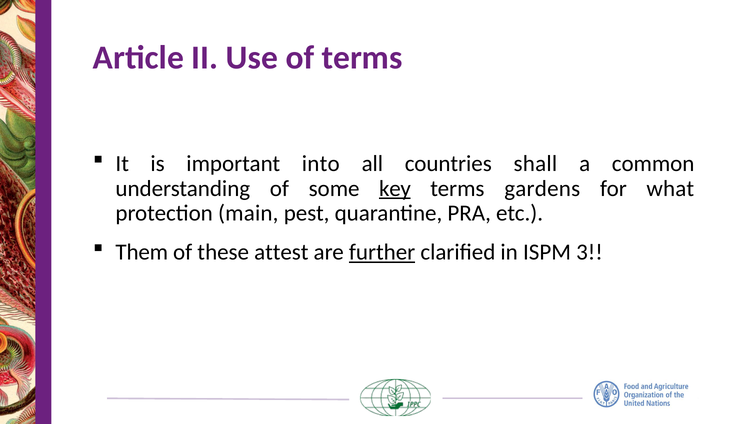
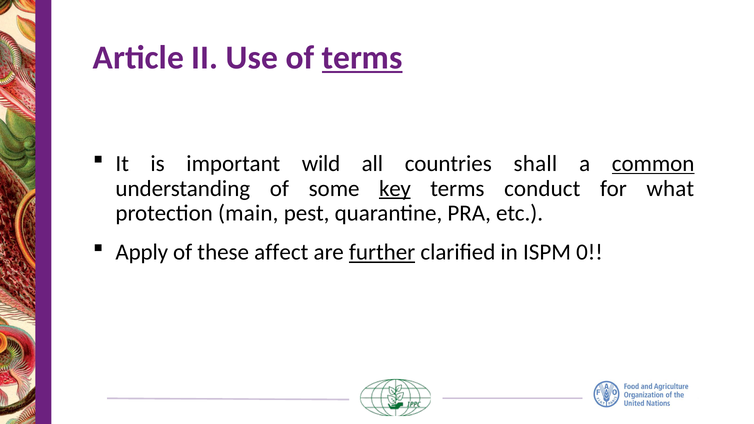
terms at (362, 58) underline: none -> present
into: into -> wild
common underline: none -> present
gardens: gardens -> conduct
Them: Them -> Apply
attest: attest -> affect
3: 3 -> 0
